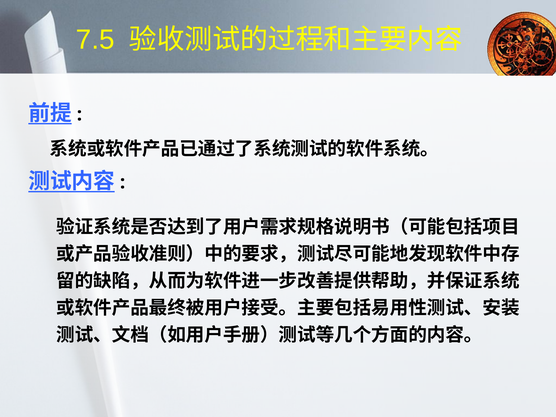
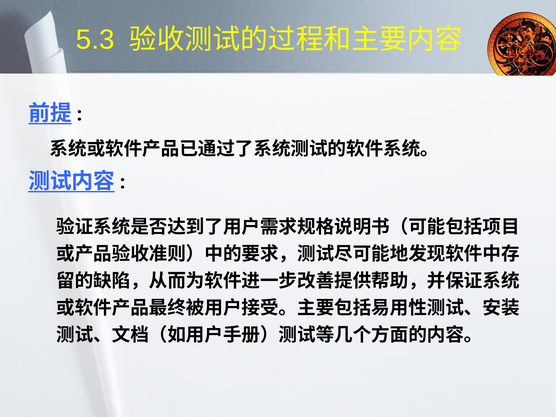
7.5: 7.5 -> 5.3
